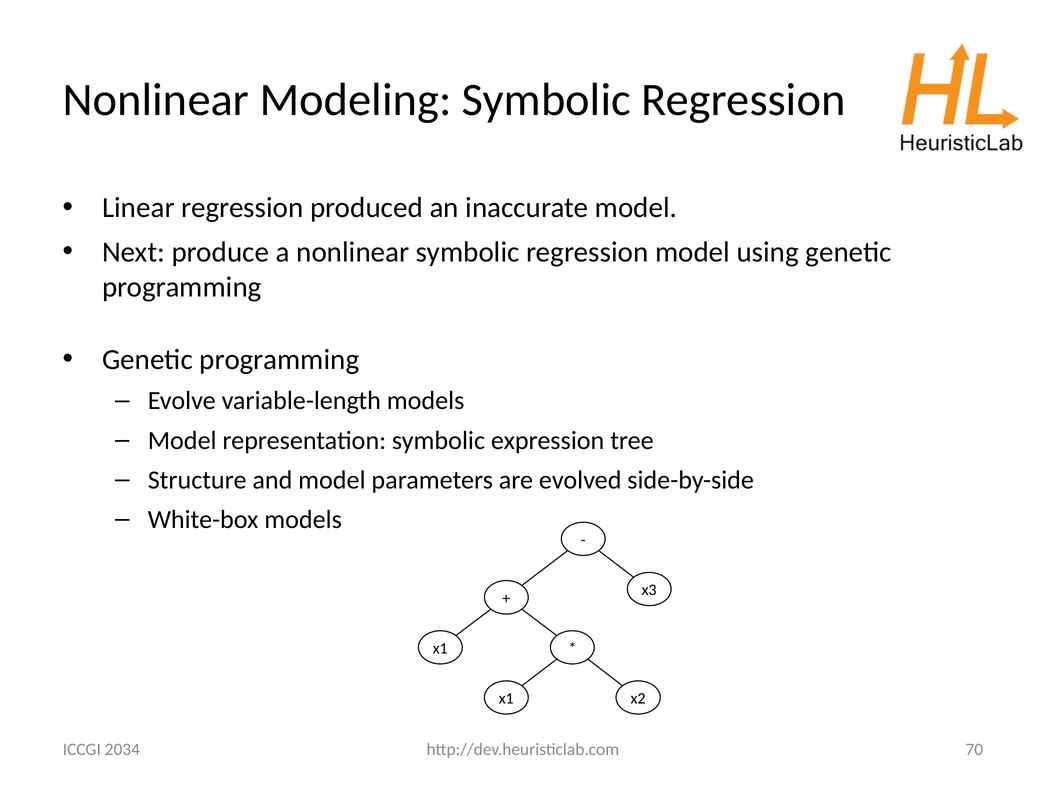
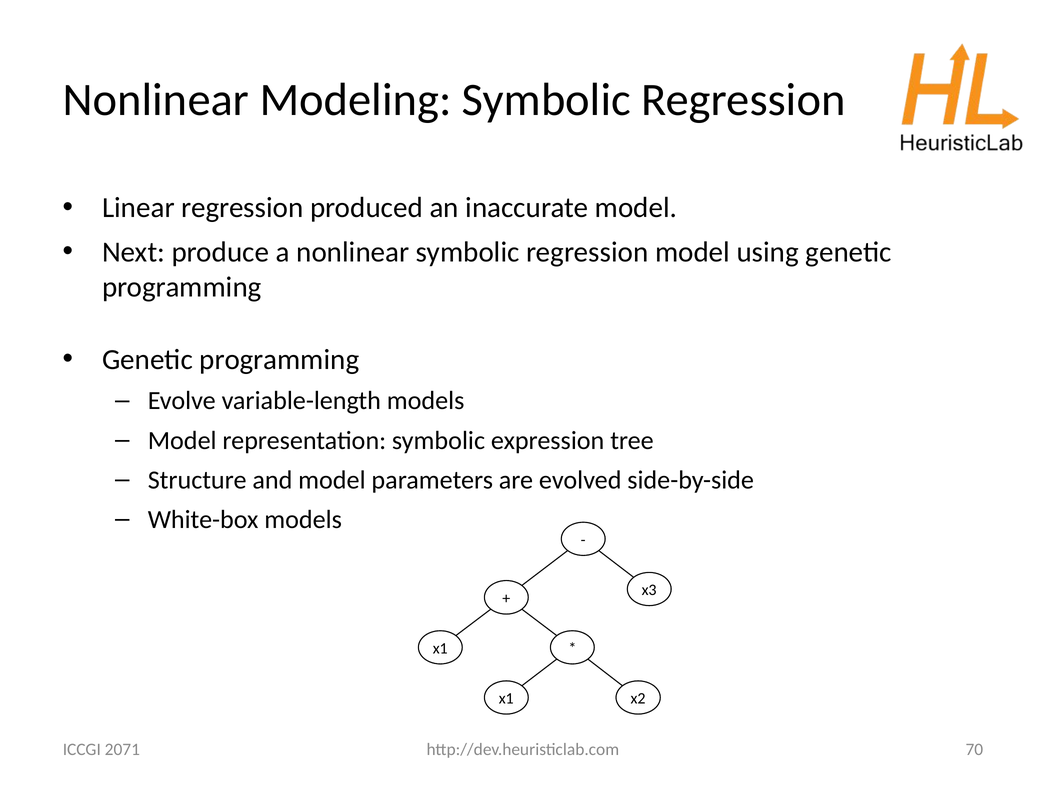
2034: 2034 -> 2071
